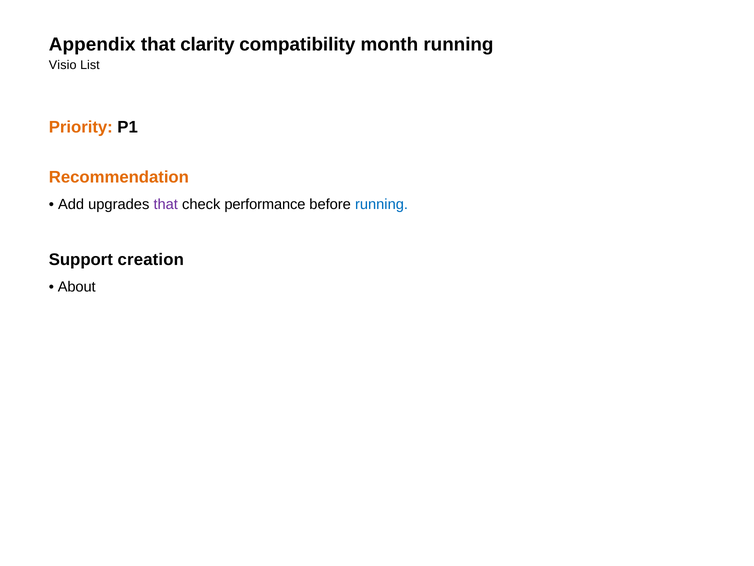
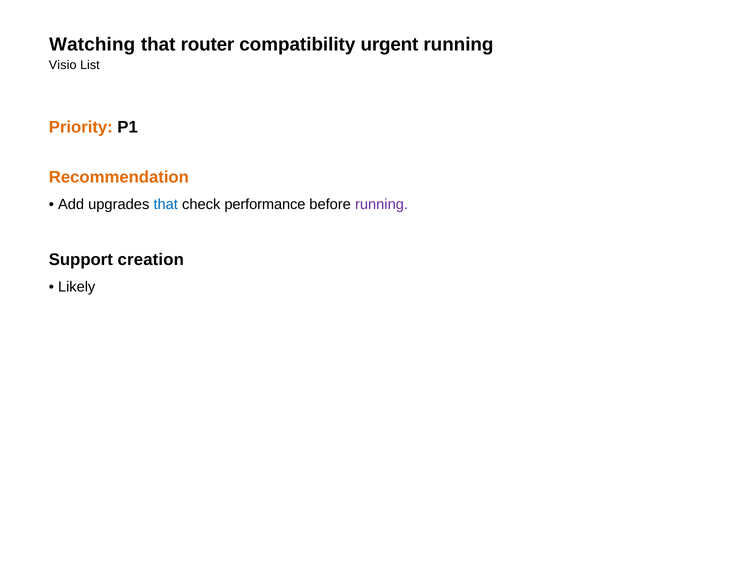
Appendix: Appendix -> Watching
clarity: clarity -> router
month: month -> urgent
that at (166, 204) colour: purple -> blue
running at (382, 204) colour: blue -> purple
About: About -> Likely
